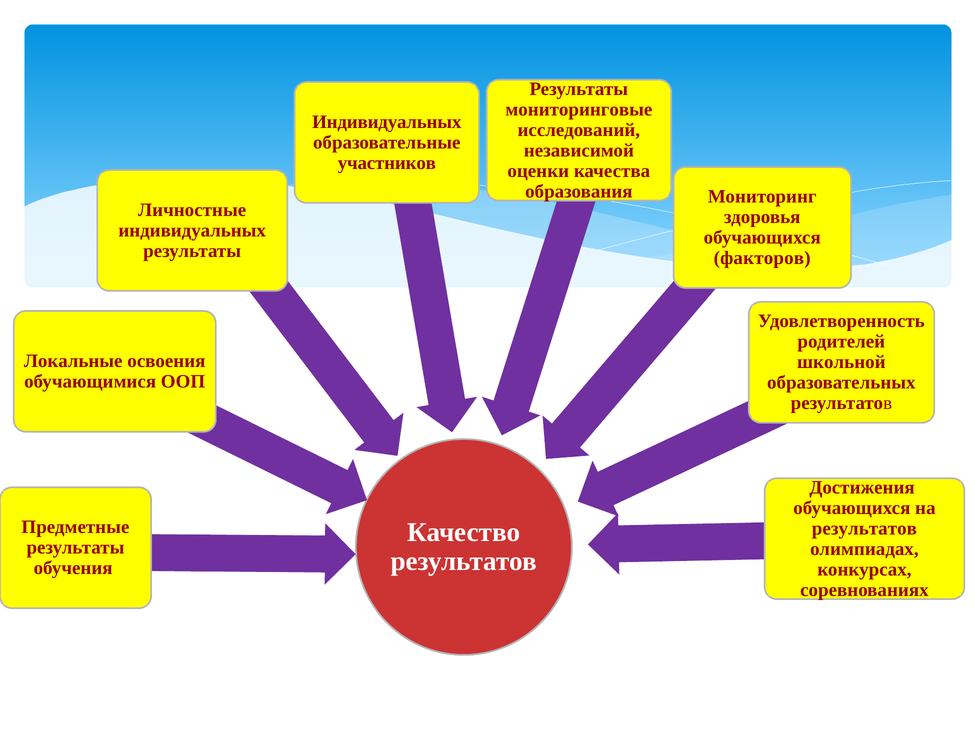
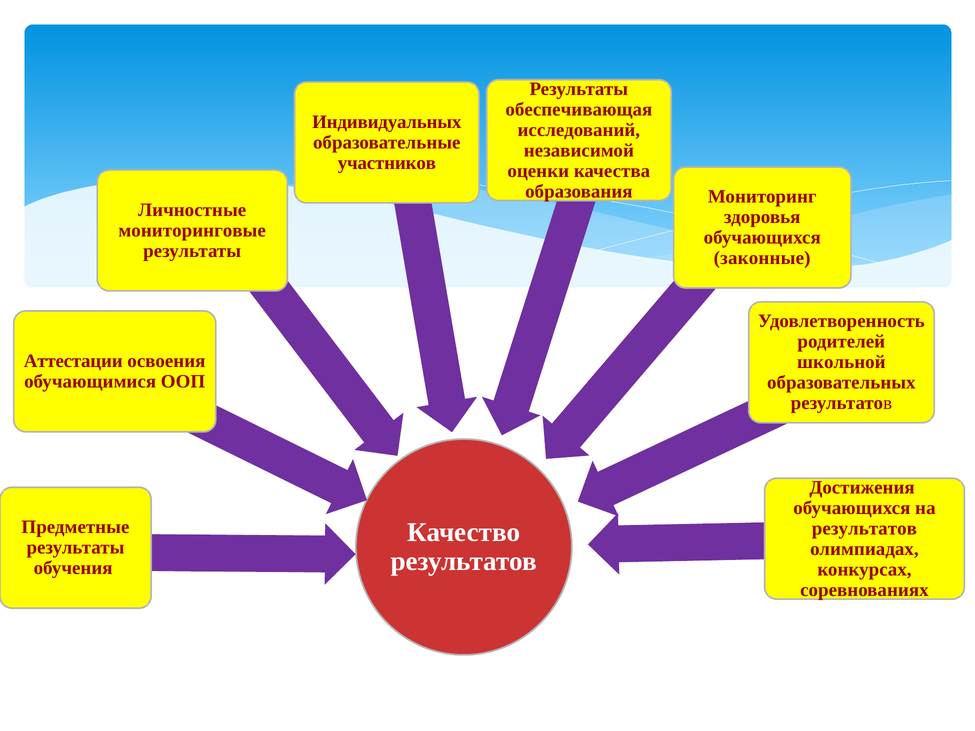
мониторинговые: мониторинговые -> обеспечивающая
индивидуальных at (192, 230): индивидуальных -> мониторинговые
факторов: факторов -> законные
Локальные: Локальные -> Аттестации
